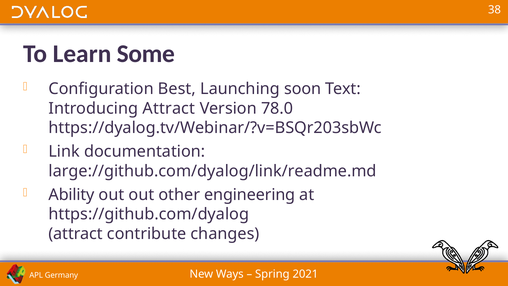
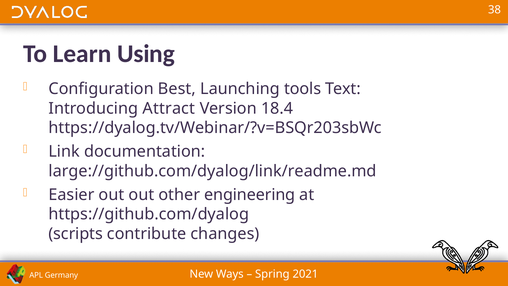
Some: Some -> Using
soon: soon -> tools
78.0: 78.0 -> 18.4
Ability: Ability -> Easier
attract at (76, 233): attract -> scripts
